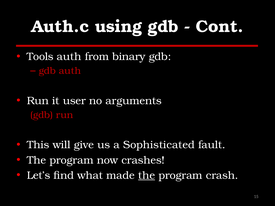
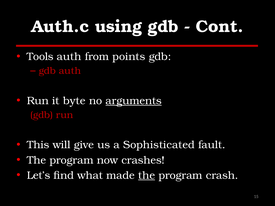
binary: binary -> points
user: user -> byte
arguments underline: none -> present
